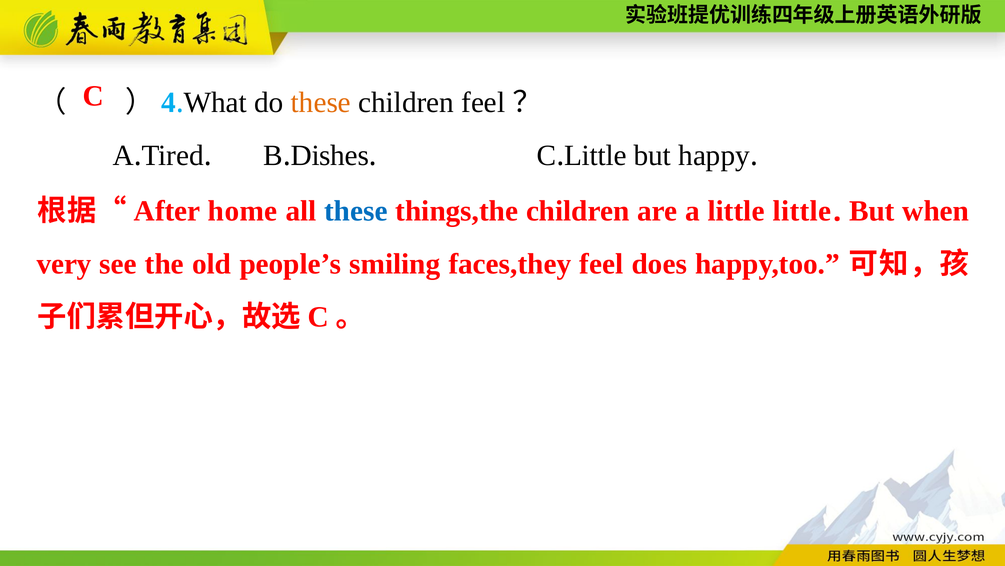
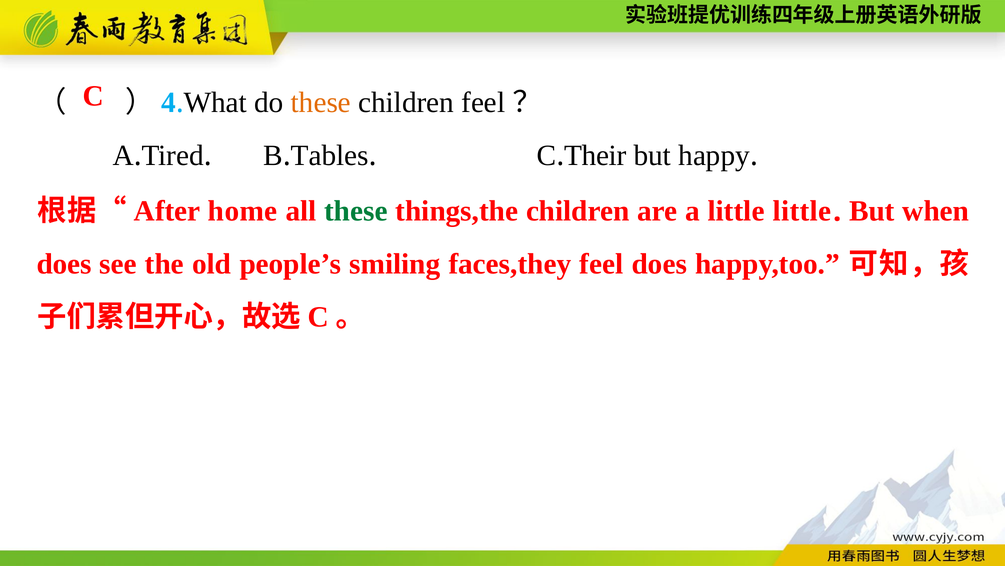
Dishes: Dishes -> Tables
Little at (595, 155): Little -> Their
these at (356, 211) colour: blue -> green
very at (64, 264): very -> does
